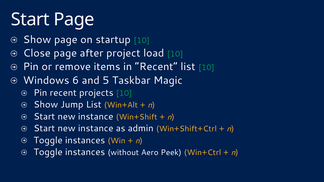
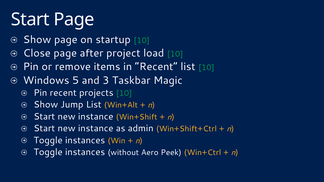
6: 6 -> 5
5: 5 -> 3
